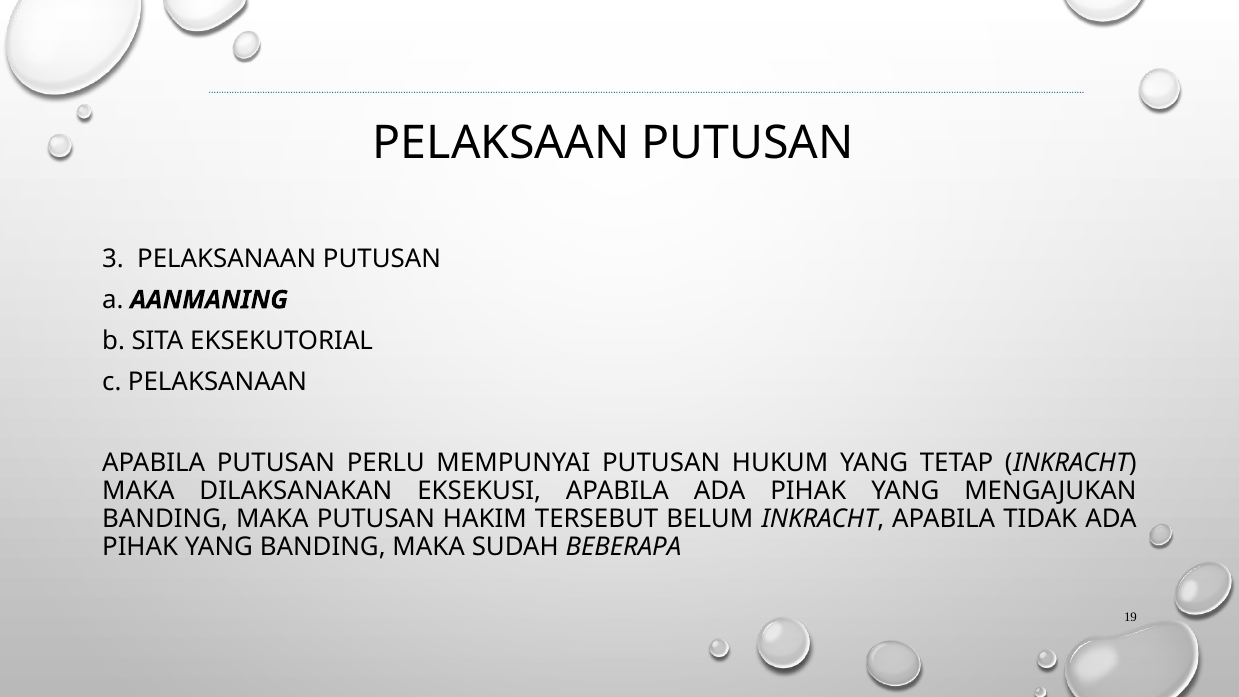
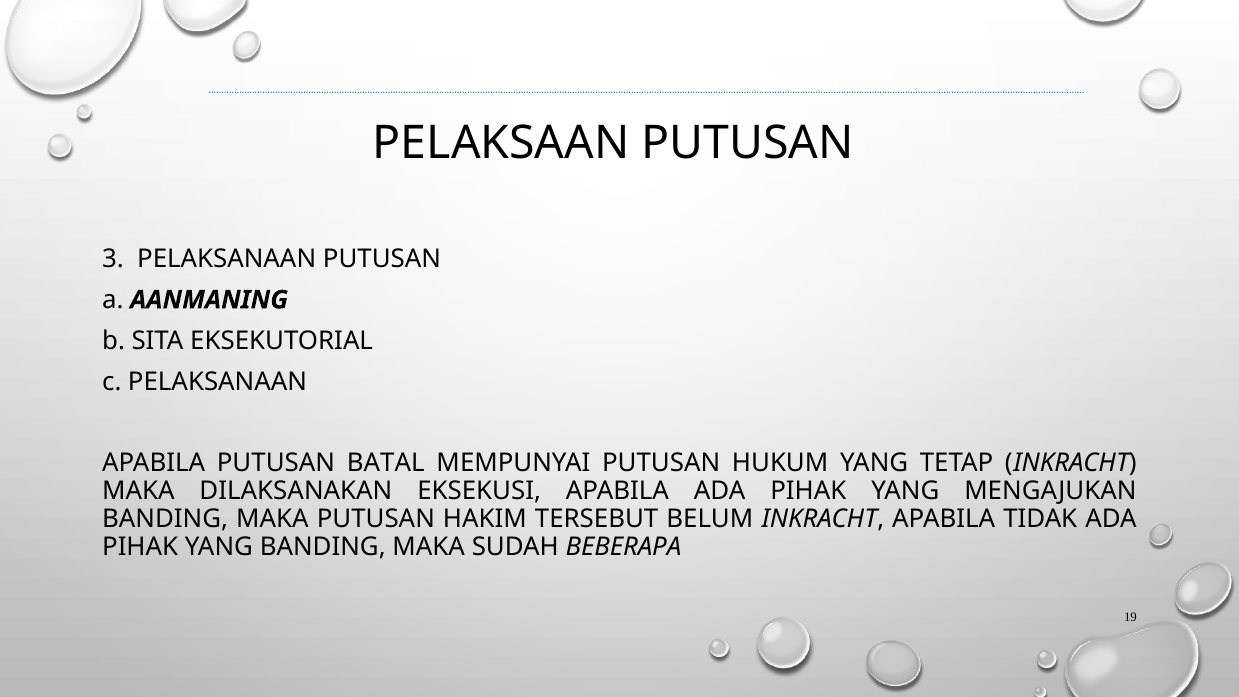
PERLU: PERLU -> BATAL
